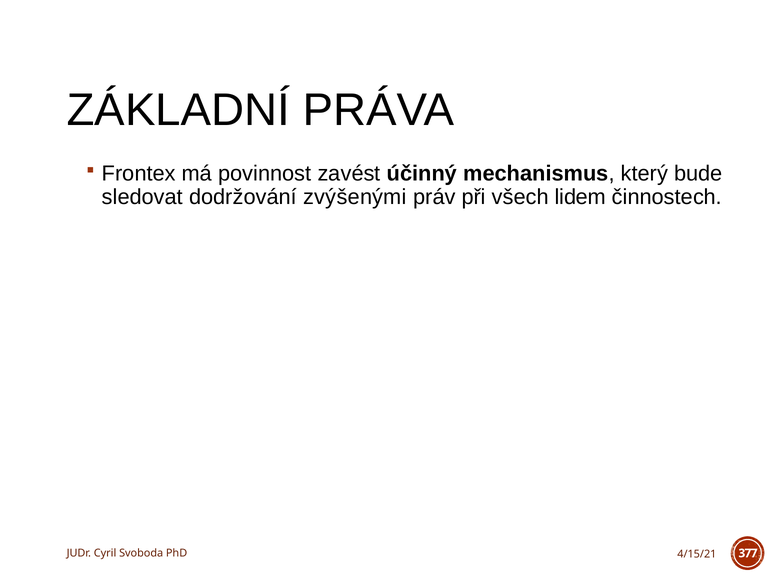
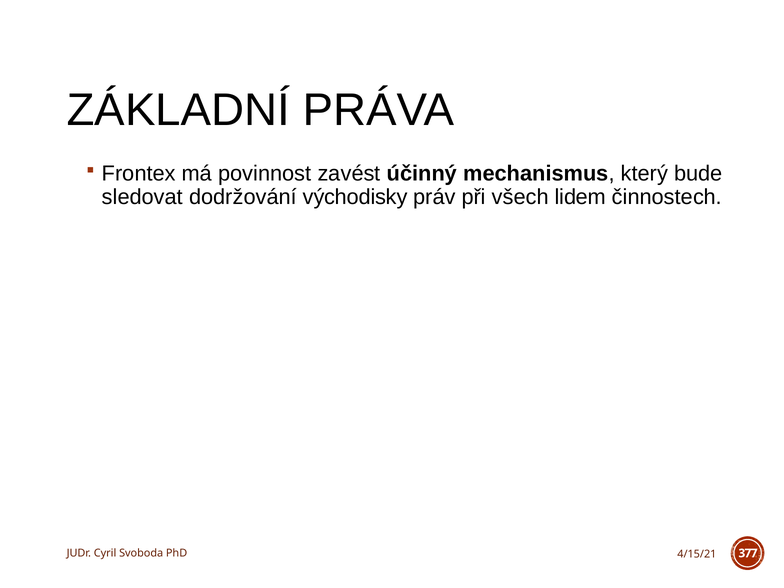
zvýšenými: zvýšenými -> východisky
